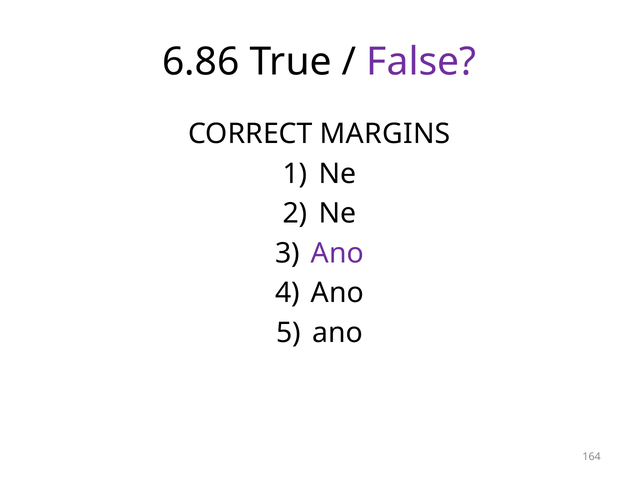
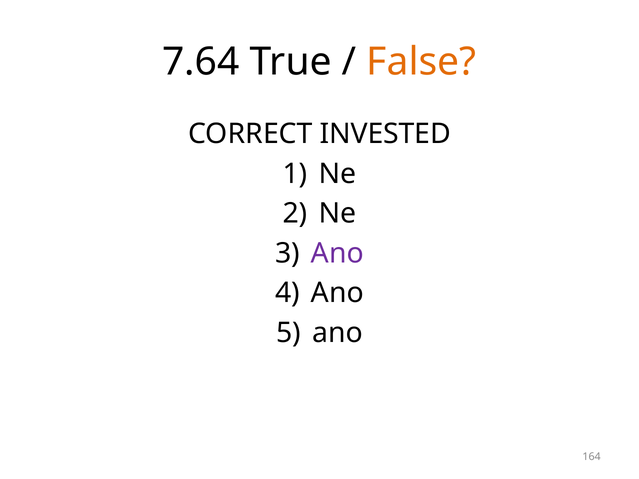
6.86: 6.86 -> 7.64
False colour: purple -> orange
MARGINS: MARGINS -> INVESTED
